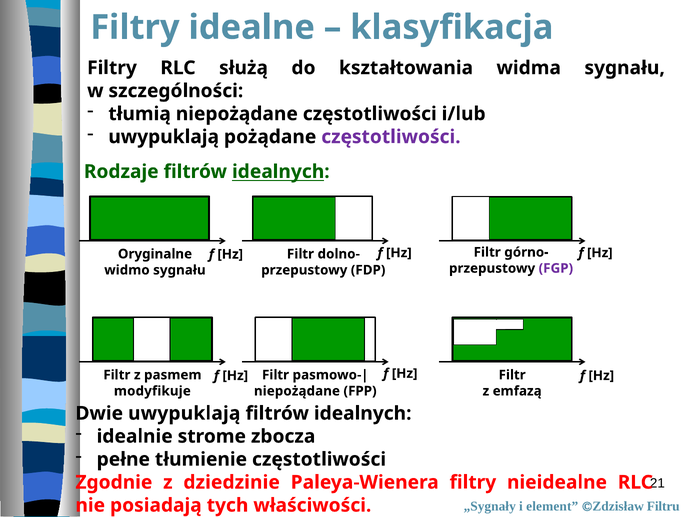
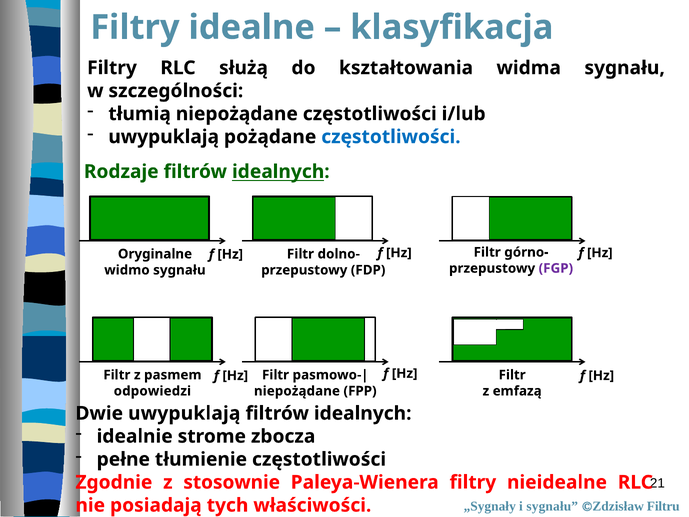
częstotliwości at (391, 137) colour: purple -> blue
modyfikuje: modyfikuje -> odpowiedzi
dziedzinie: dziedzinie -> stosownie
i element: element -> sygnału
